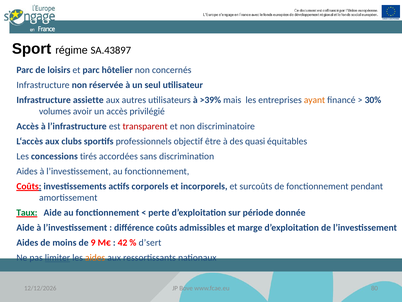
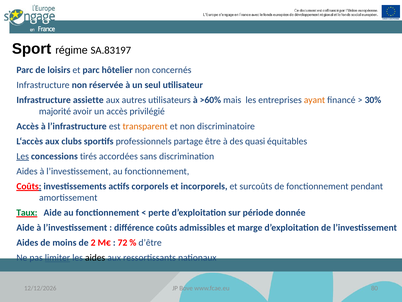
SA.43897: SA.43897 -> SA.83197
>39%: >39% -> >60%
volumes: volumes -> majorité
transparent colour: red -> orange
objectif: objectif -> partage
Les at (23, 156) underline: none -> present
9: 9 -> 2
42: 42 -> 72
d’sert: d’sert -> d’être
aides at (95, 257) colour: orange -> black
